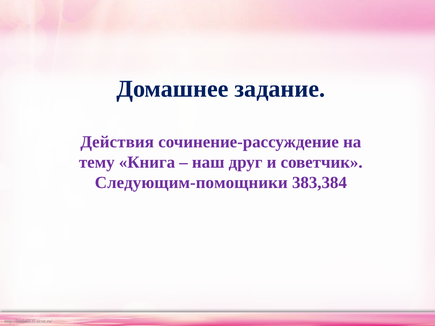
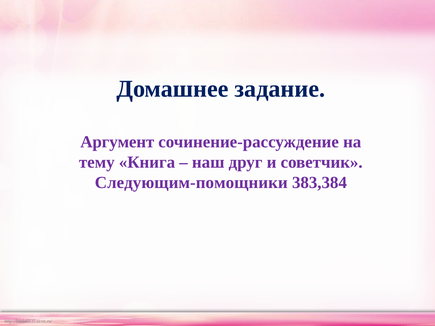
Действия: Действия -> Аргумент
